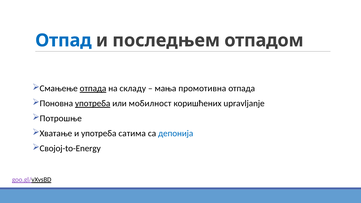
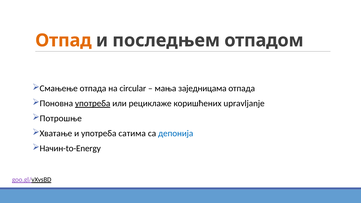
Отпад colour: blue -> orange
отпада at (93, 89) underline: present -> none
складу: складу -> circular
промотивна: промотивна -> заједницама
мобилност: мобилност -> рециклаже
Својој-to-Energy: Својој-to-Energy -> Начин-to-Energy
